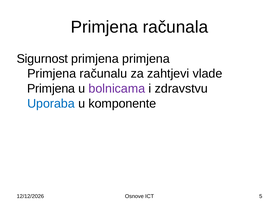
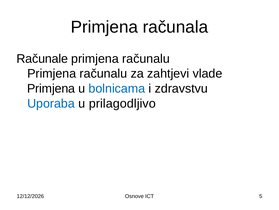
Sigurnost: Sigurnost -> Računale
primjena at (146, 59): primjena -> računalu
bolnicama colour: purple -> blue
komponente: komponente -> prilagodljivo
